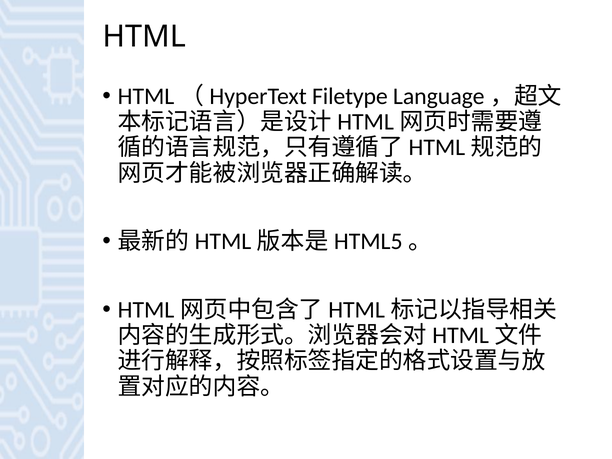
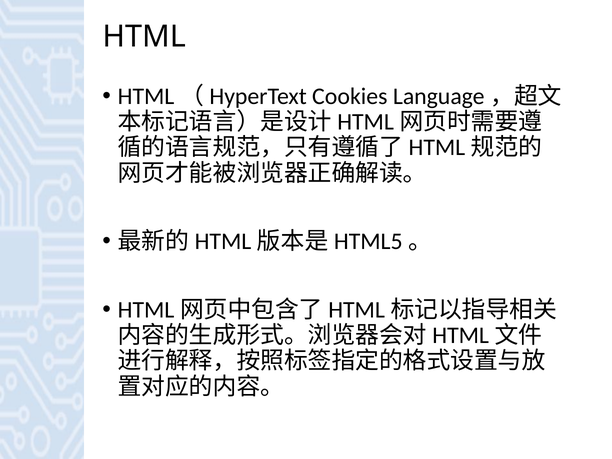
Filetype: Filetype -> Cookies
